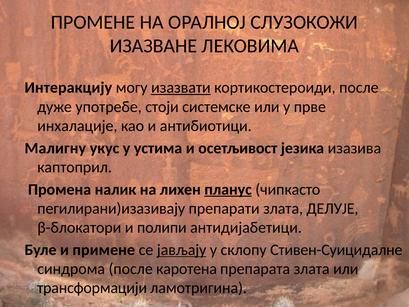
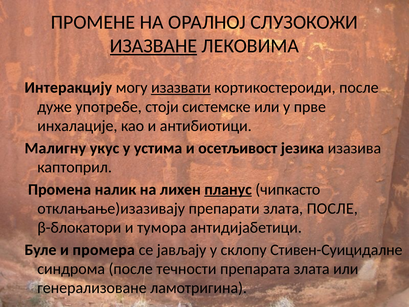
ИЗАЗВАНЕ underline: none -> present
пегилирани)изазивају: пегилирани)изазивају -> отклањање)изазивају
злата ДЕЛУЈЕ: ДЕЛУЈЕ -> ПОСЛЕ
полипи: полипи -> тумора
примене: примене -> промера
јављају underline: present -> none
каротена: каротена -> течности
трансформацији: трансформацији -> генерализоване
